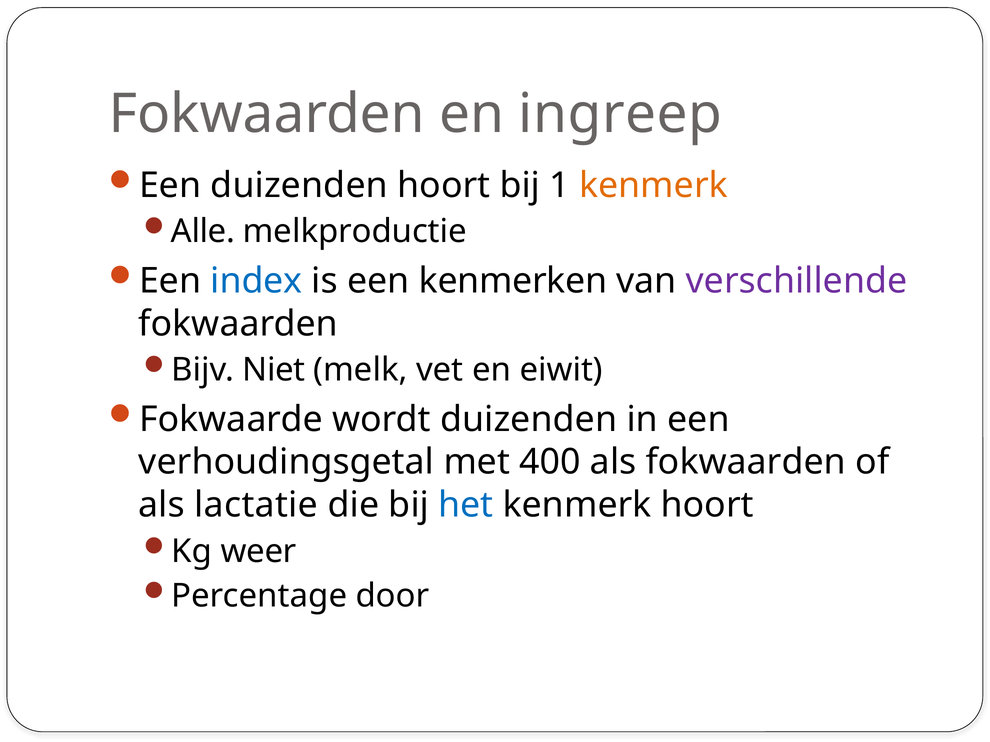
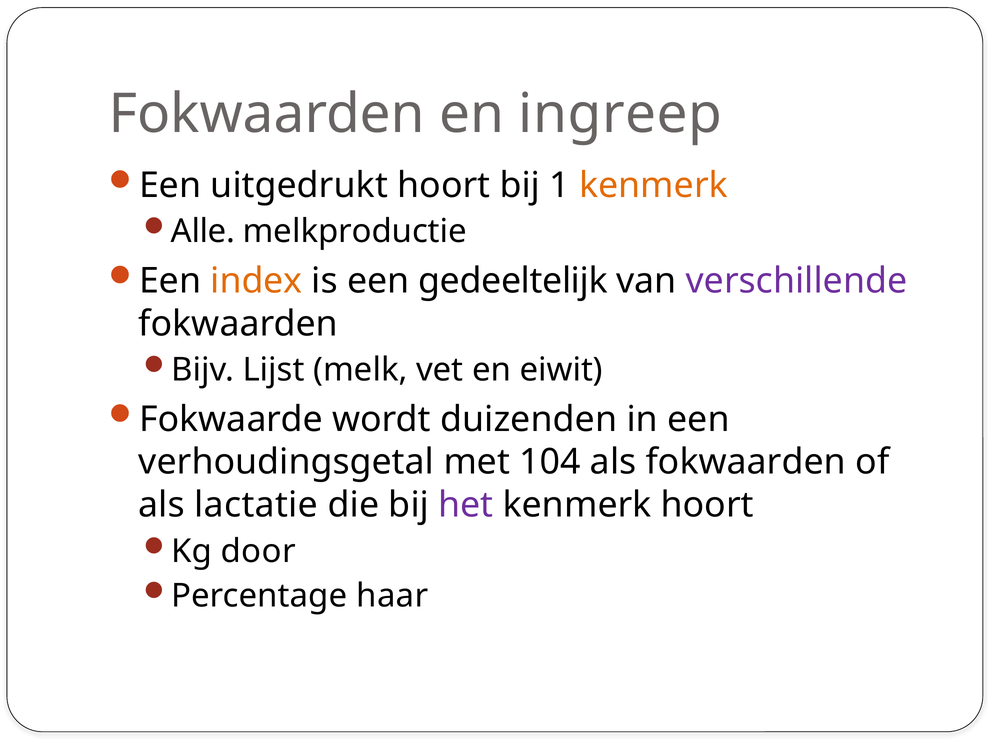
Een duizenden: duizenden -> uitgedrukt
index colour: blue -> orange
kenmerken: kenmerken -> gedeeltelijk
Niet: Niet -> Lijst
400: 400 -> 104
het colour: blue -> purple
weer: weer -> door
door: door -> haar
